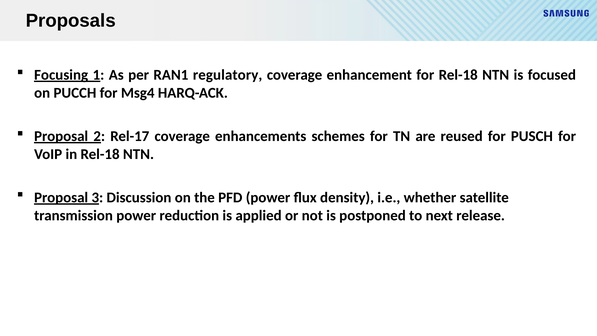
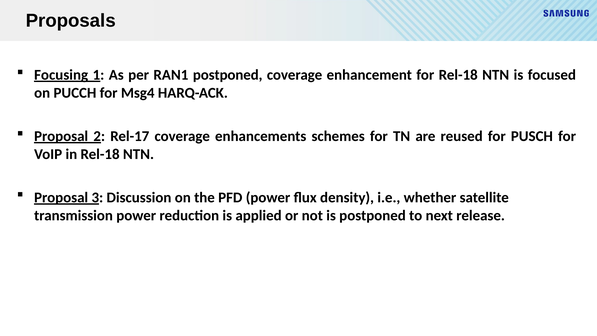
RAN1 regulatory: regulatory -> postponed
